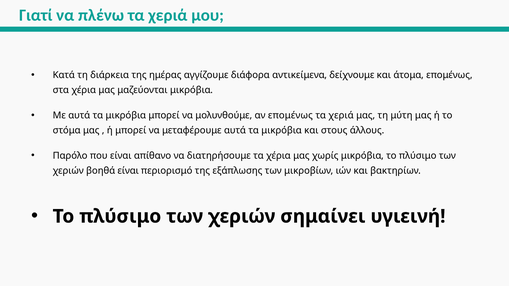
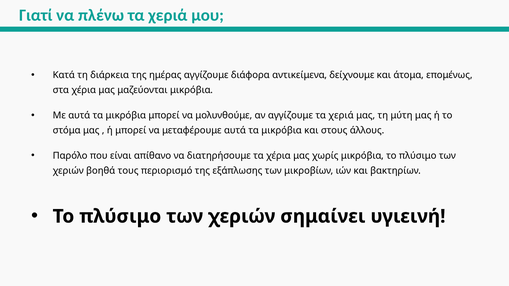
αν επομένως: επομένως -> αγγίζουμε
βοηθά είναι: είναι -> τους
